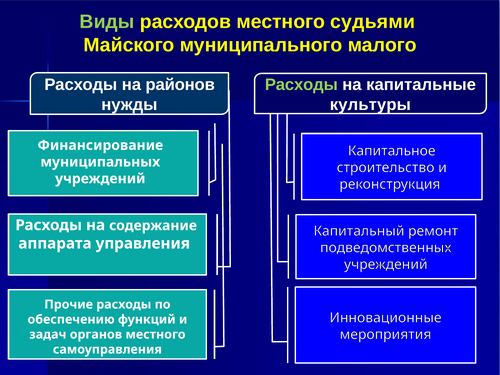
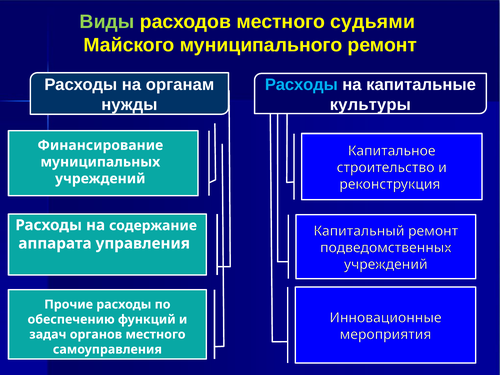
муниципального малого: малого -> ремонт
районов: районов -> органам
Расходы at (301, 85) colour: light green -> light blue
